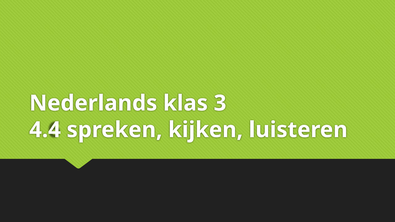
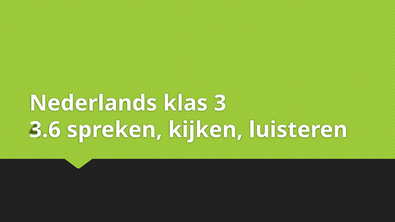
4.4: 4.4 -> 3.6
